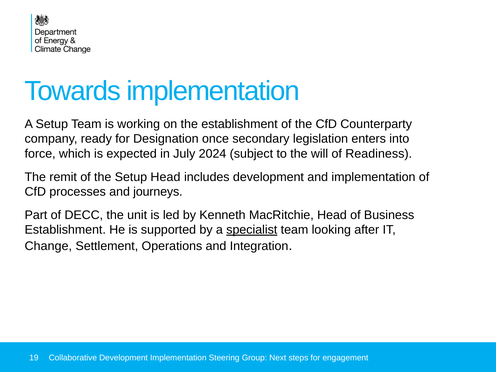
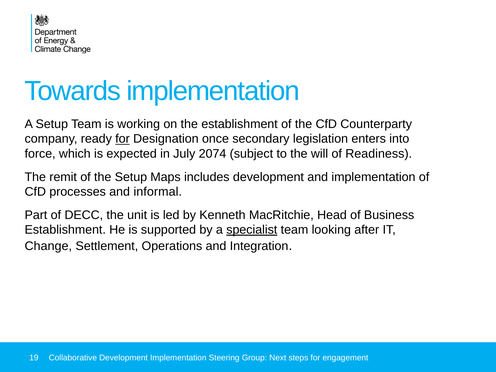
for at (122, 139) underline: none -> present
2024: 2024 -> 2074
Setup Head: Head -> Maps
journeys: journeys -> informal
